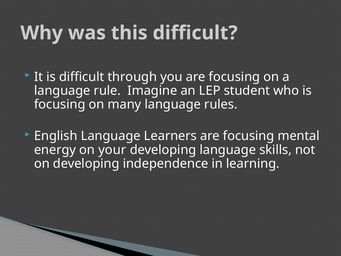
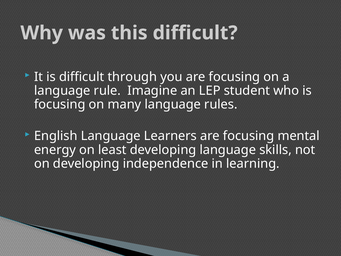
your: your -> least
